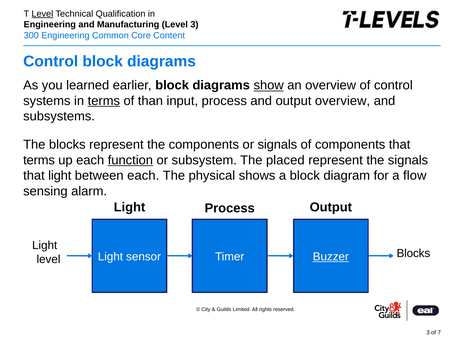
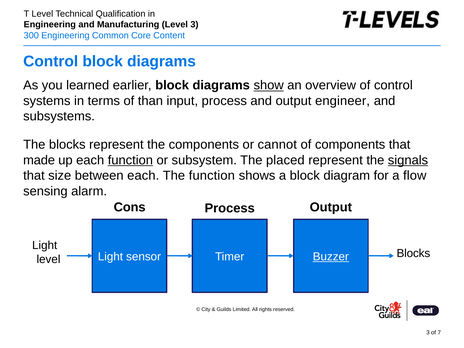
Level at (42, 14) underline: present -> none
terms at (104, 101) underline: present -> none
output overview: overview -> engineer
or signals: signals -> cannot
terms at (39, 160): terms -> made
signals at (408, 160) underline: none -> present
that light: light -> size
The physical: physical -> function
Light at (130, 207): Light -> Cons
